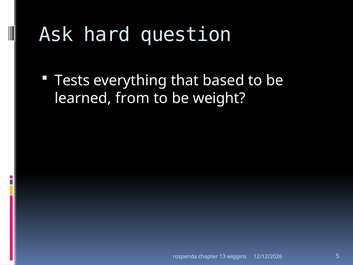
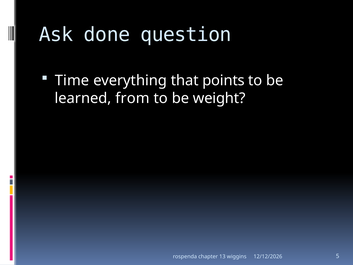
hard: hard -> done
Tests: Tests -> Time
based: based -> points
